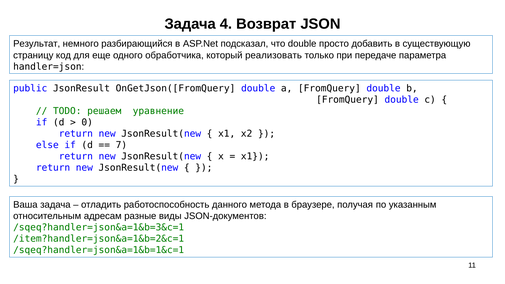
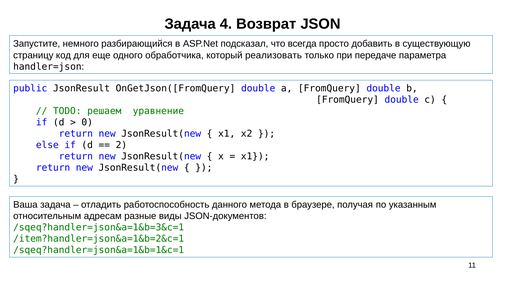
Результат: Результат -> Запустите
что double: double -> всегда
7: 7 -> 2
